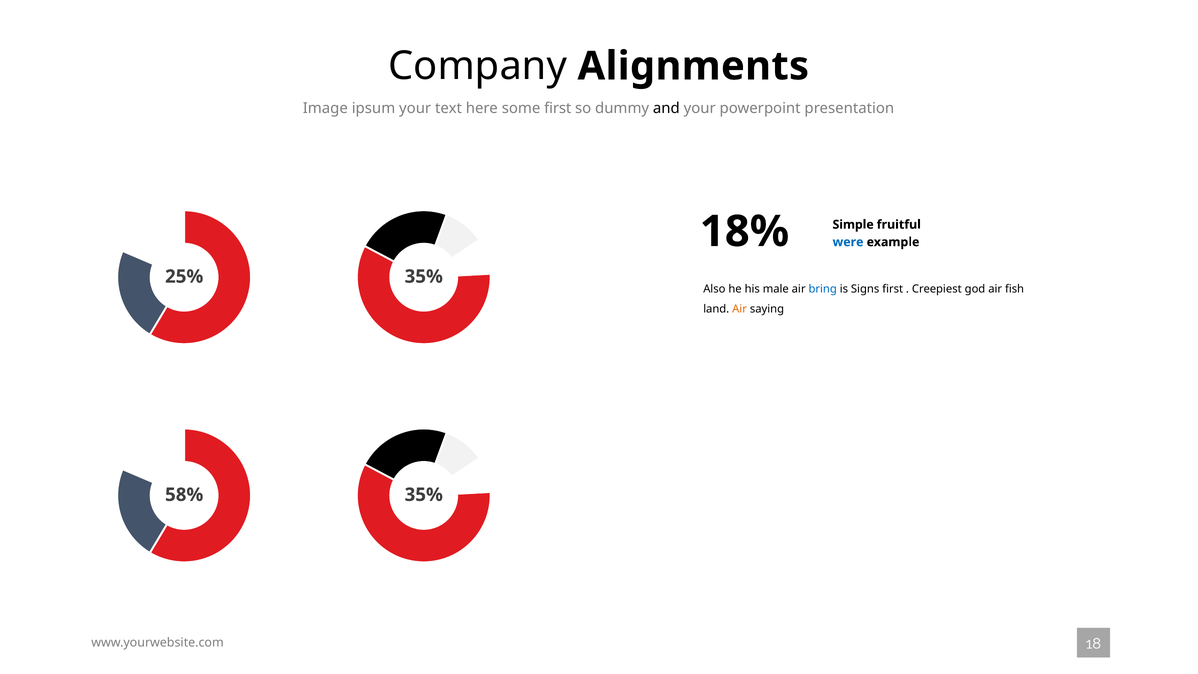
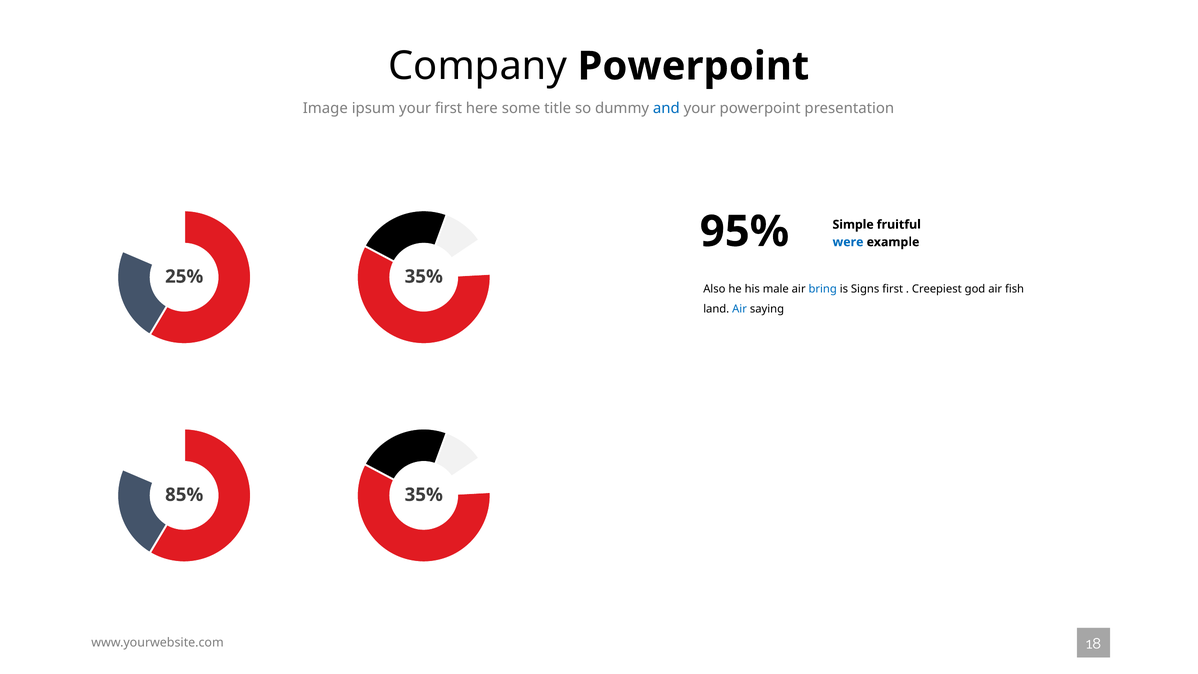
Company Alignments: Alignments -> Powerpoint
your text: text -> first
some first: first -> title
and colour: black -> blue
18%: 18% -> 95%
Air at (740, 309) colour: orange -> blue
58%: 58% -> 85%
